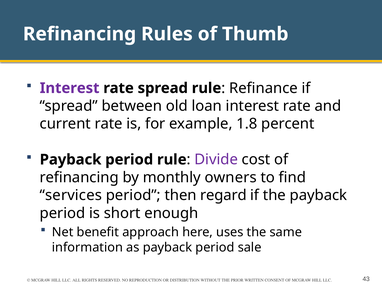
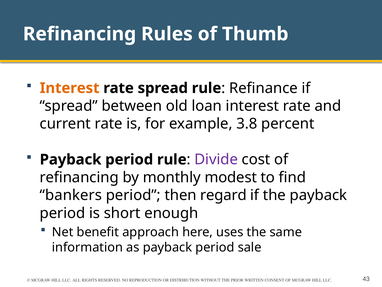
Interest at (70, 88) colour: purple -> orange
1.8: 1.8 -> 3.8
owners: owners -> modest
services: services -> bankers
